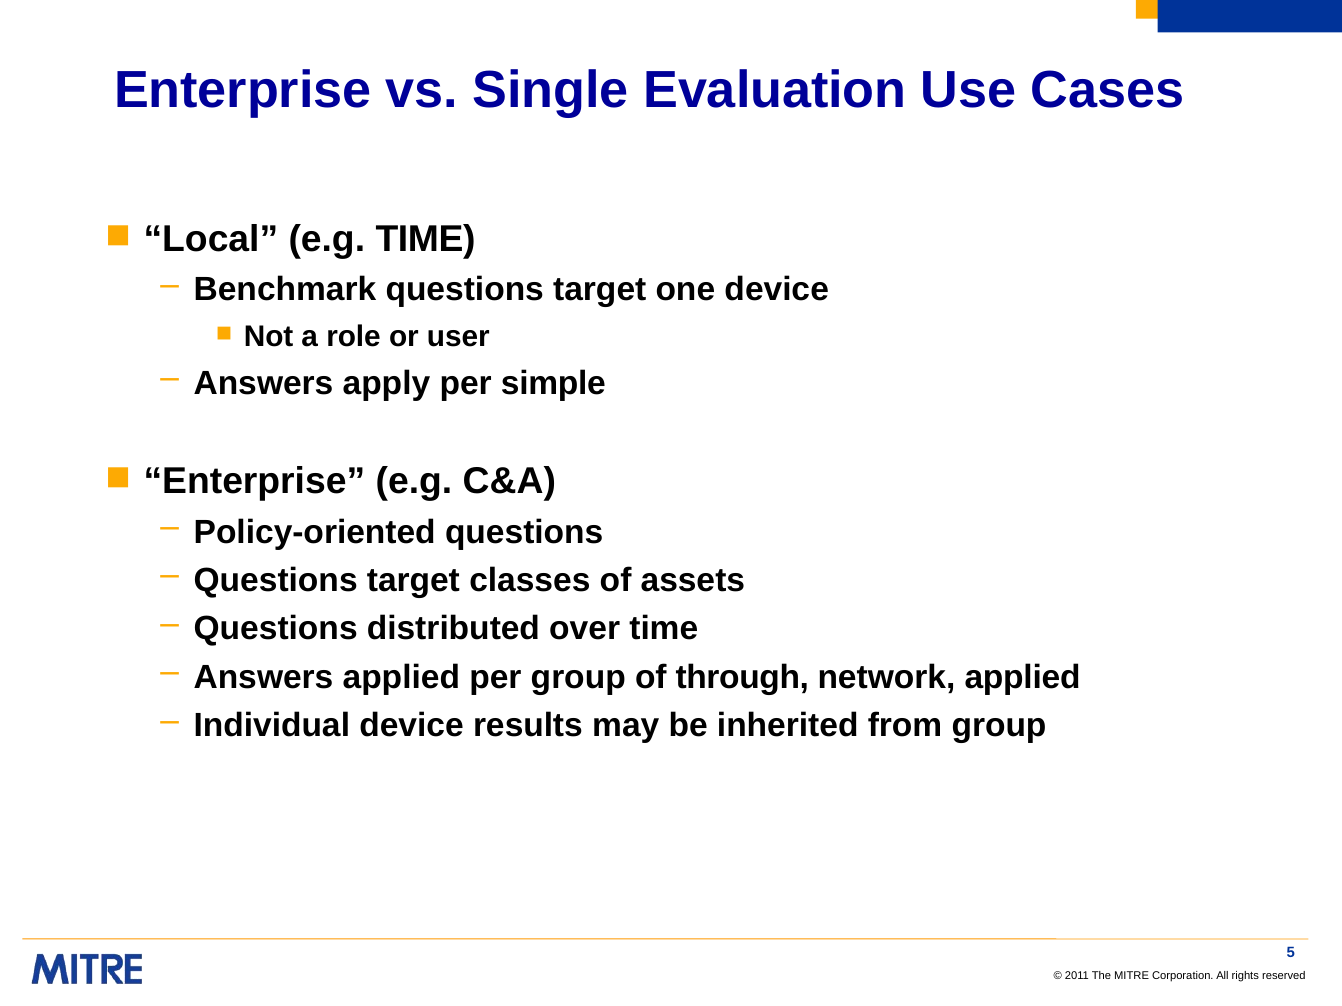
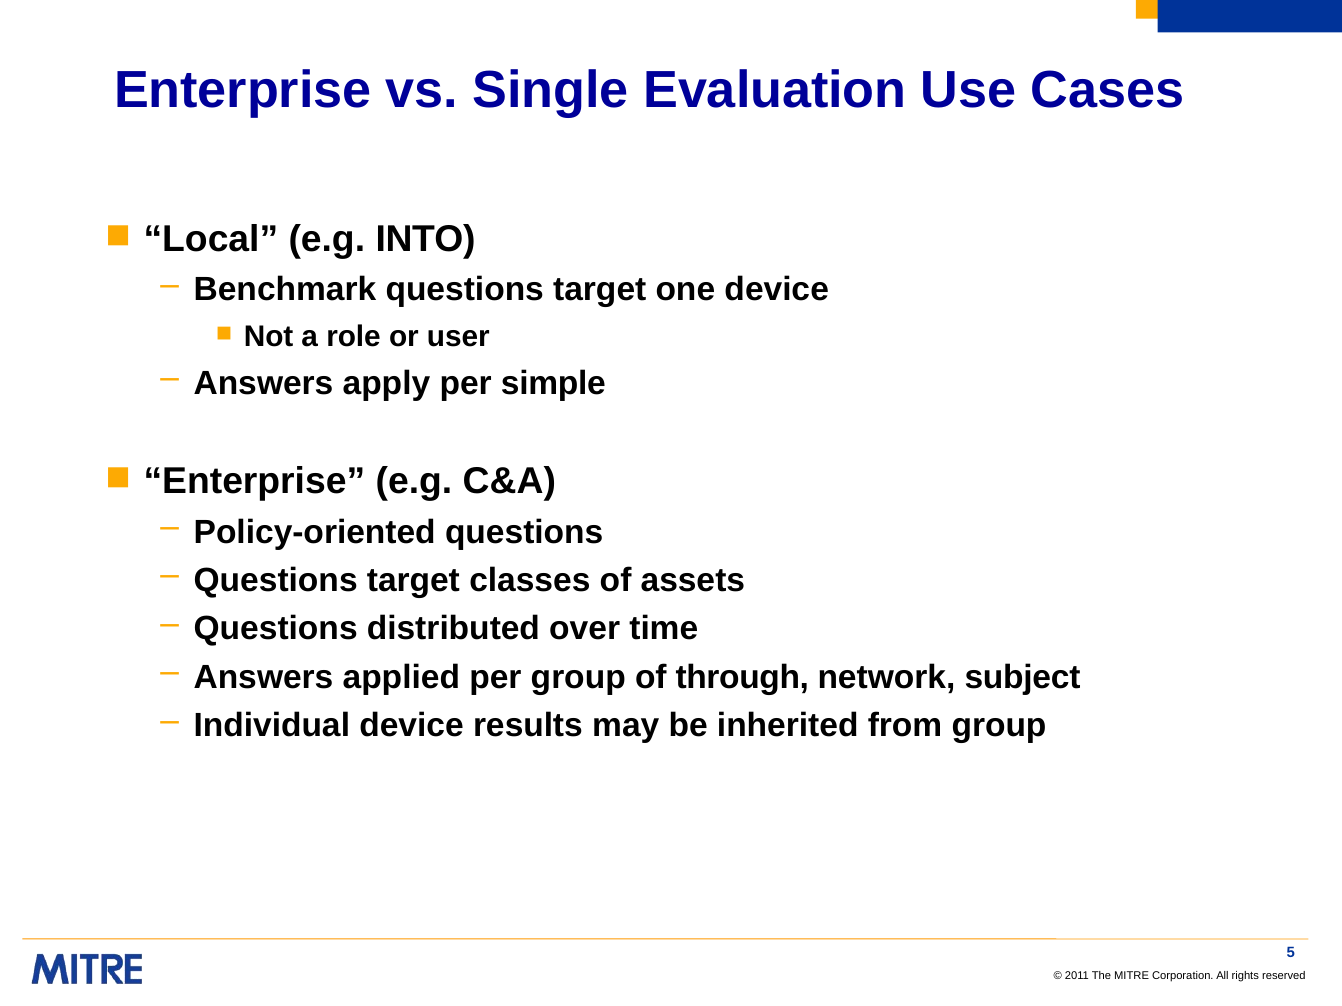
e.g TIME: TIME -> INTO
network applied: applied -> subject
